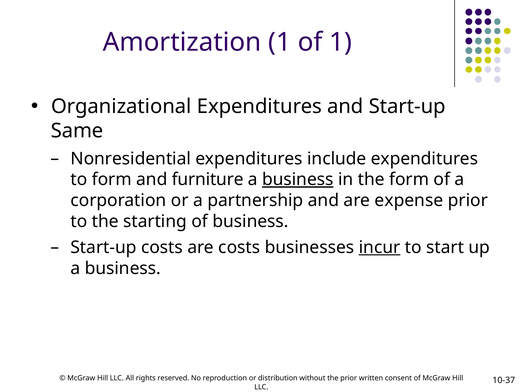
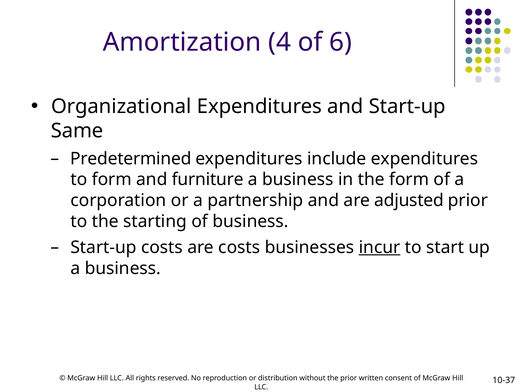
Amortization 1: 1 -> 4
of 1: 1 -> 6
Nonresidential: Nonresidential -> Predetermined
business at (298, 179) underline: present -> none
expense: expense -> adjusted
